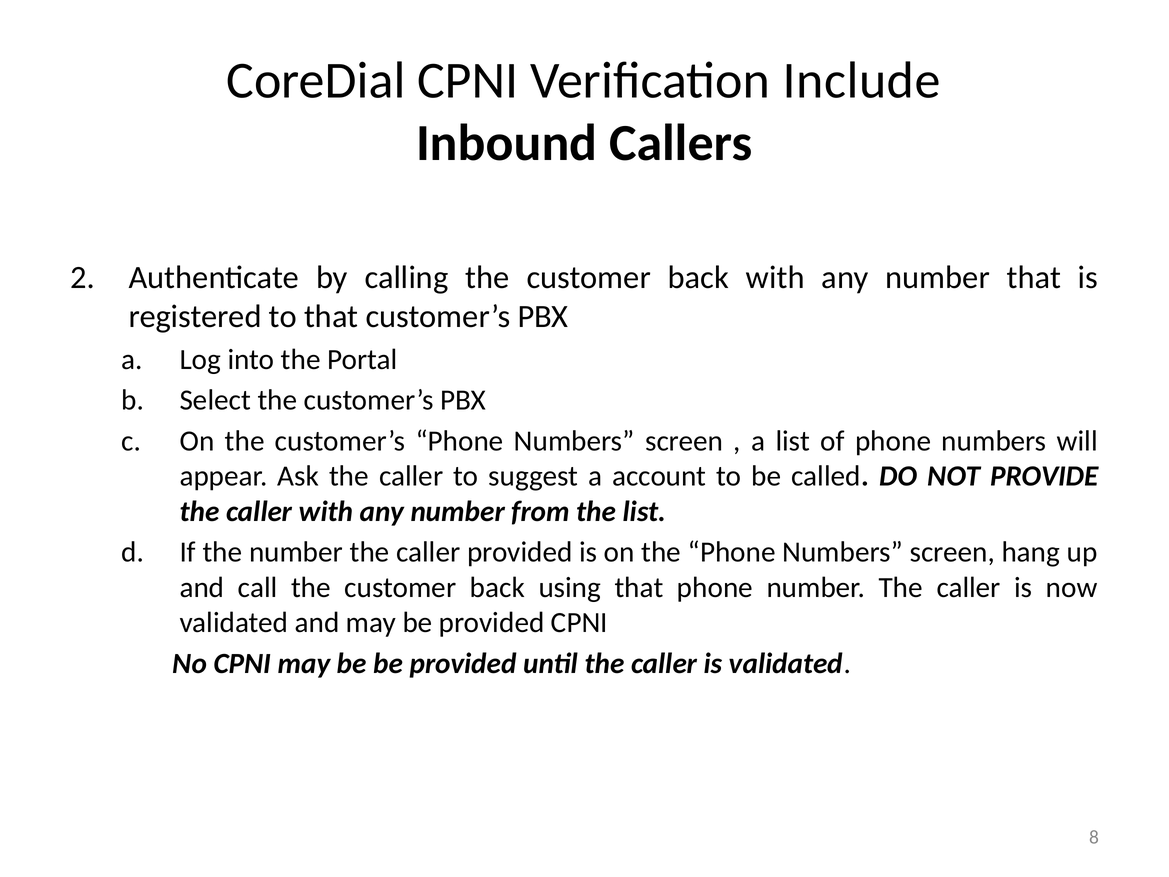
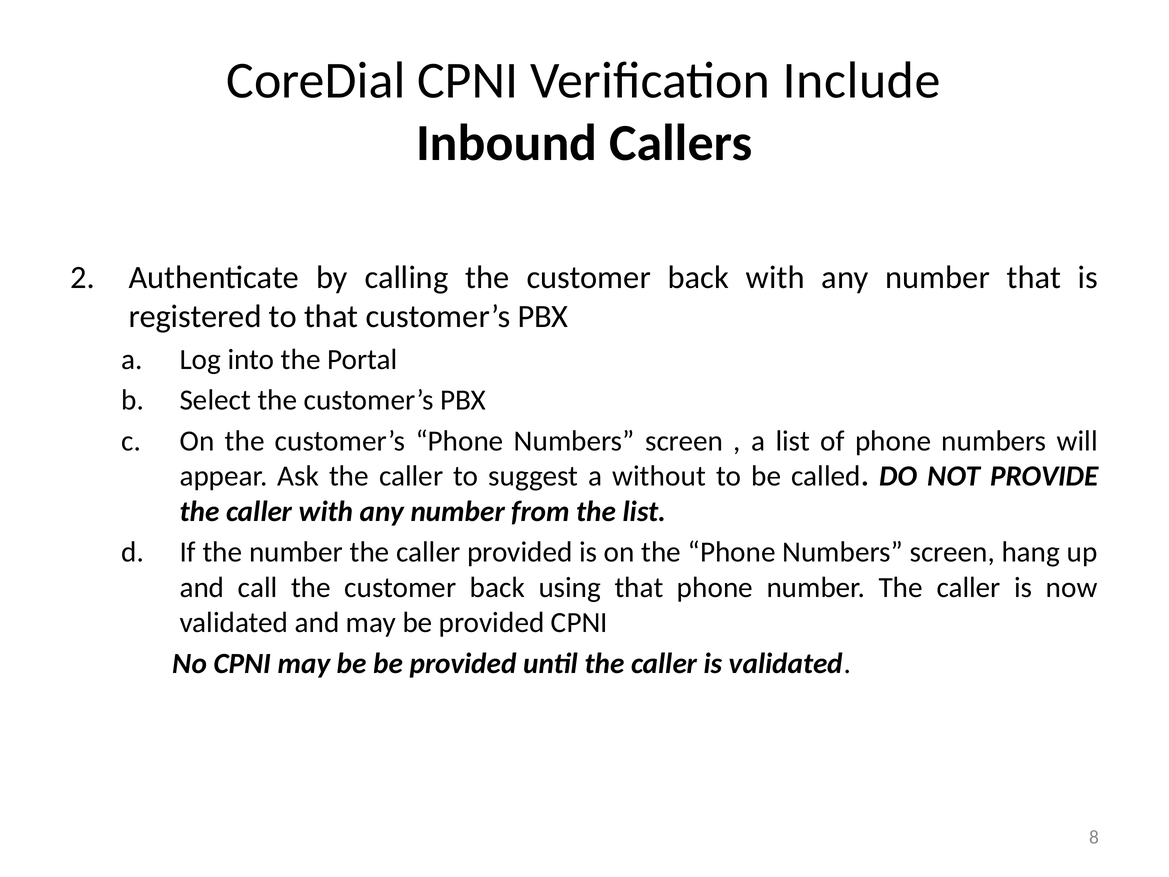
account: account -> without
